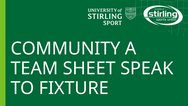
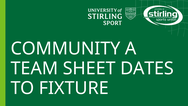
SPEAK: SPEAK -> DATES
